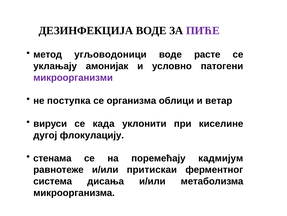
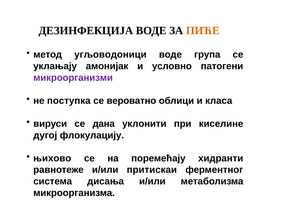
ПИЋЕ colour: purple -> orange
расте: расте -> група
организма: организма -> вероватно
ветар: ветар -> класа
када: када -> дана
стенама: стенама -> њихово
кадмијум: кадмијум -> хидранти
